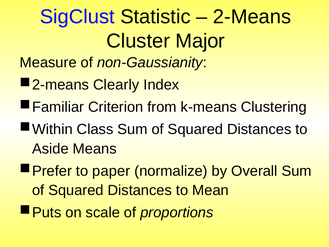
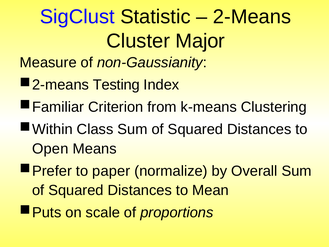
Clearly: Clearly -> Testing
Aside: Aside -> Open
